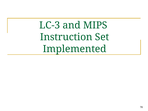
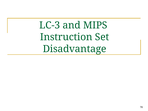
Implemented: Implemented -> Disadvantage
